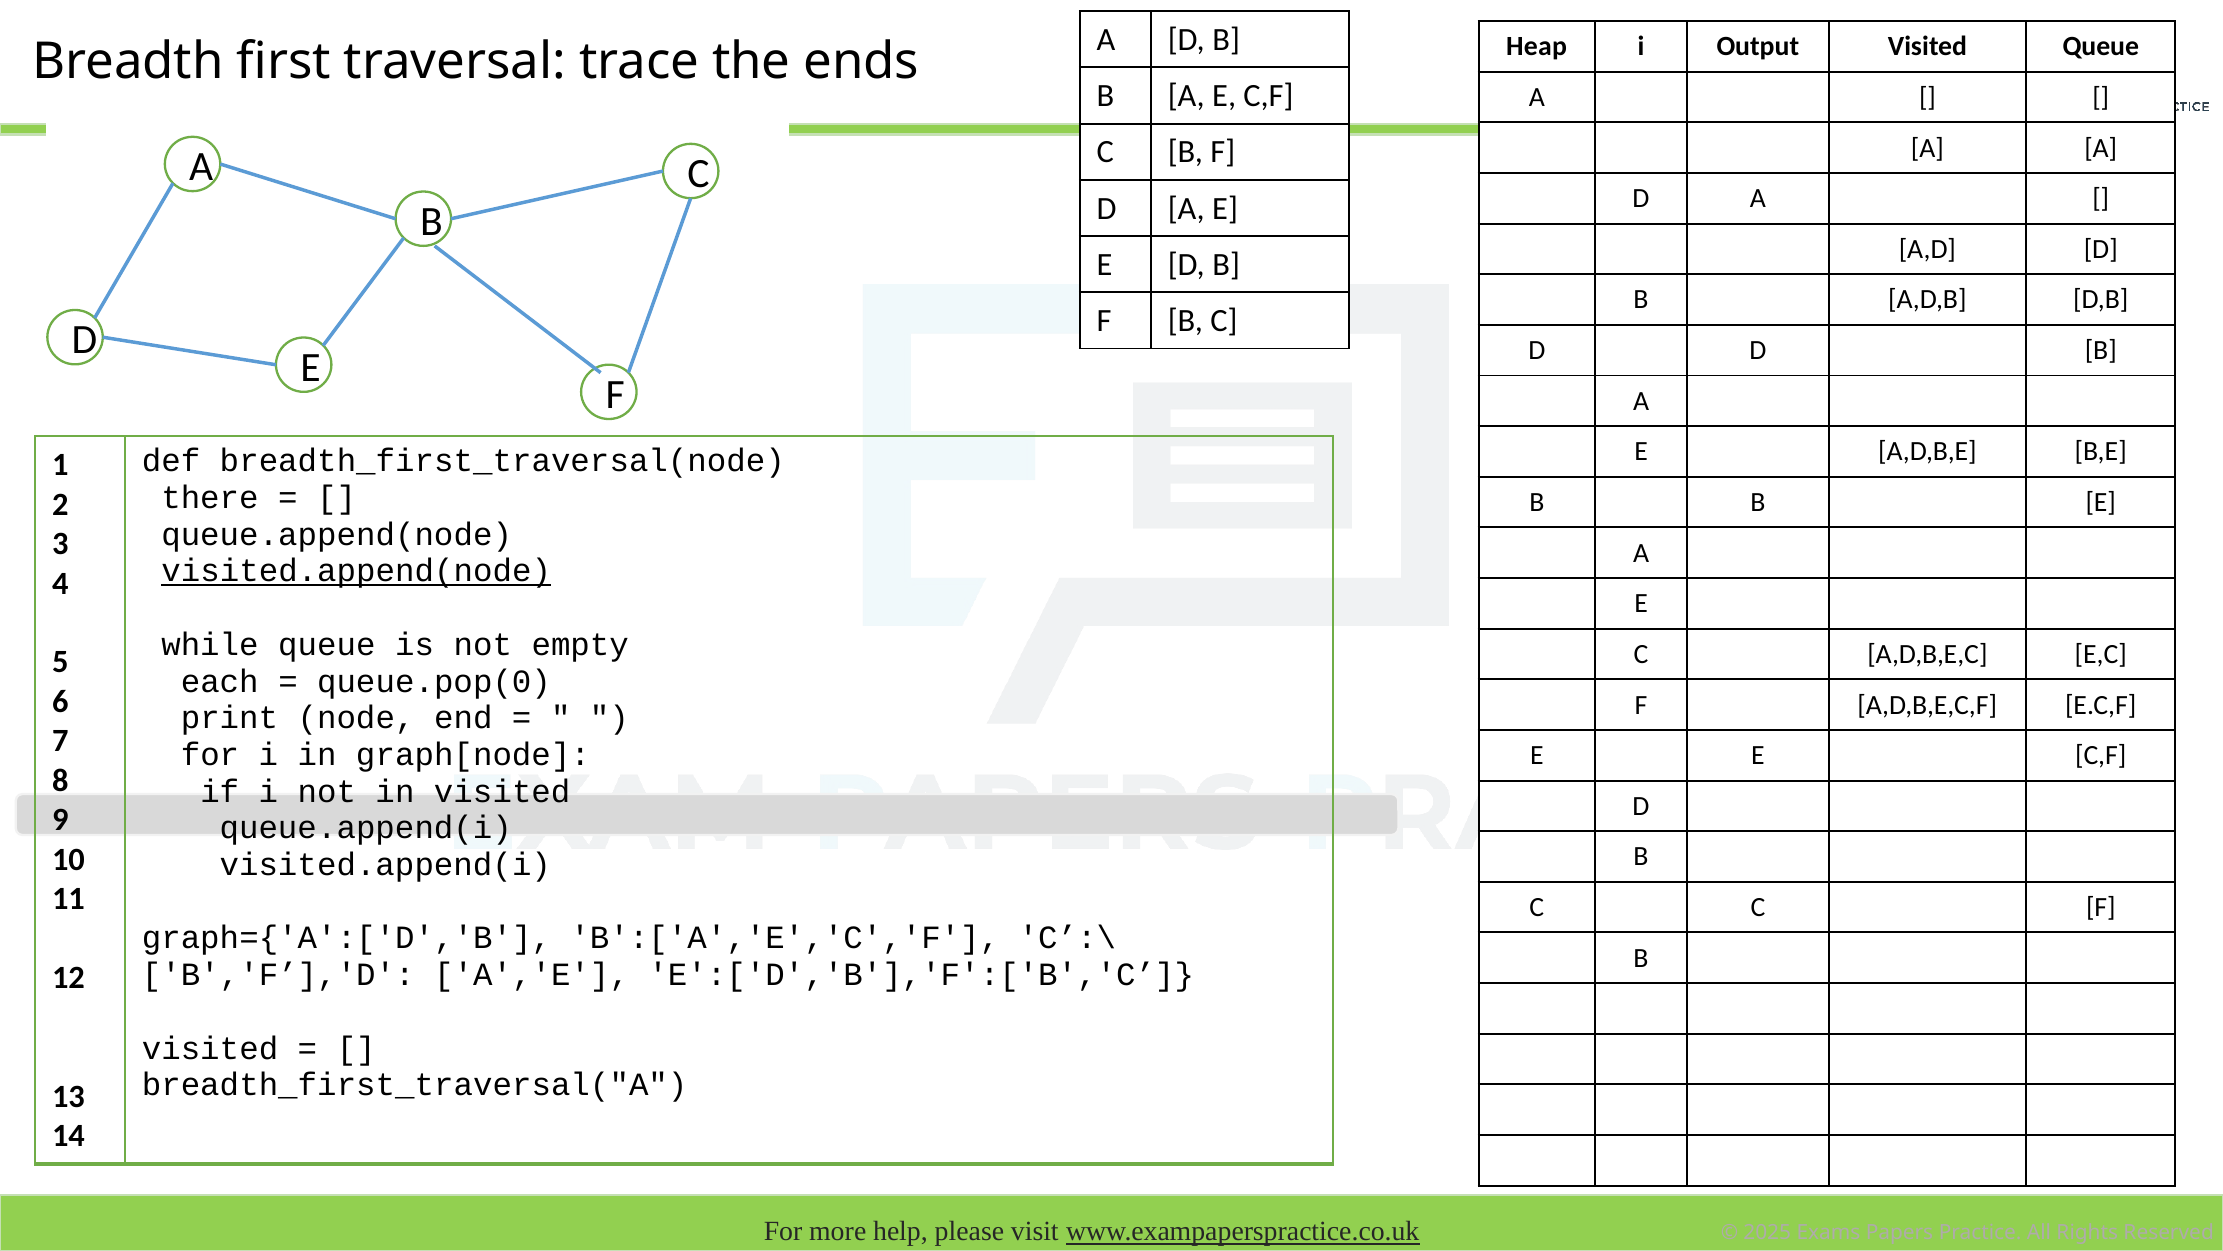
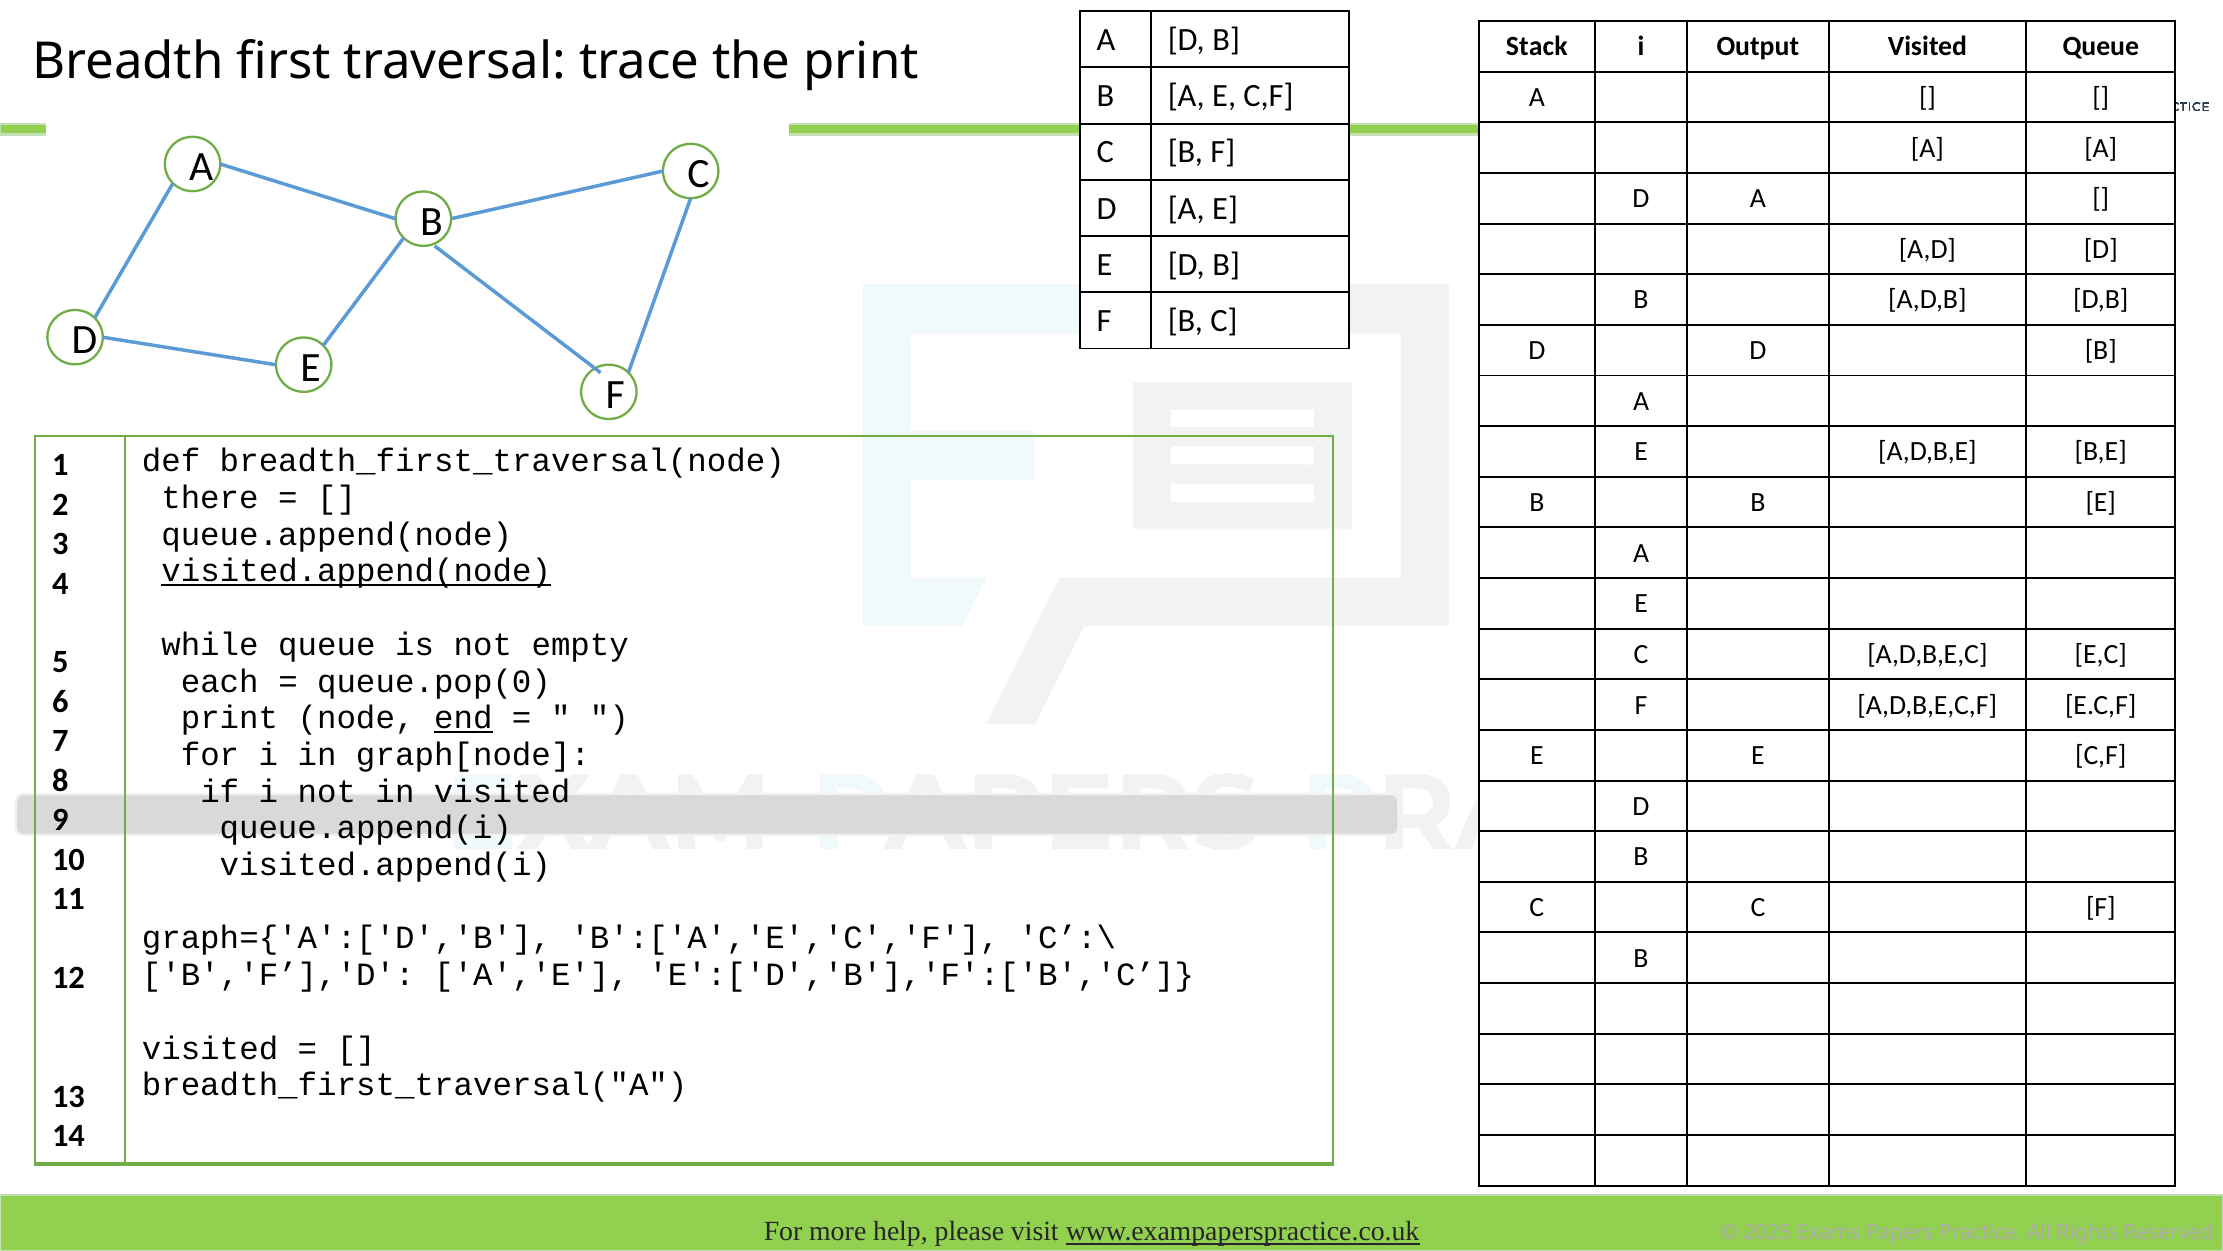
Heap: Heap -> Stack
the ends: ends -> print
end underline: none -> present
